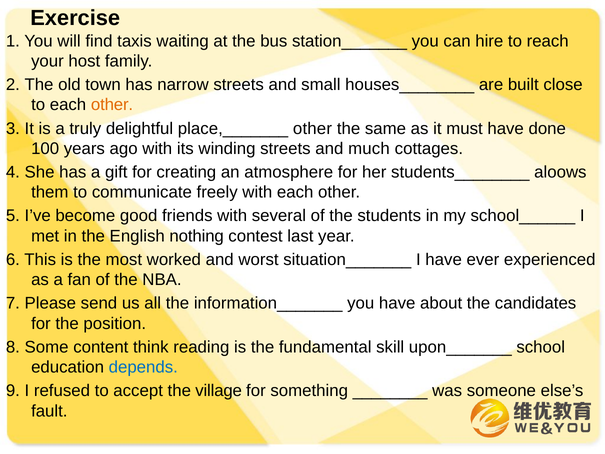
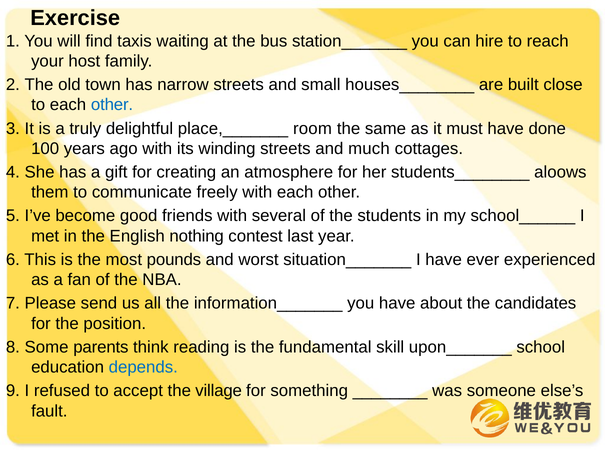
other at (112, 105) colour: orange -> blue
place,_______ other: other -> room
worked: worked -> pounds
content: content -> parents
